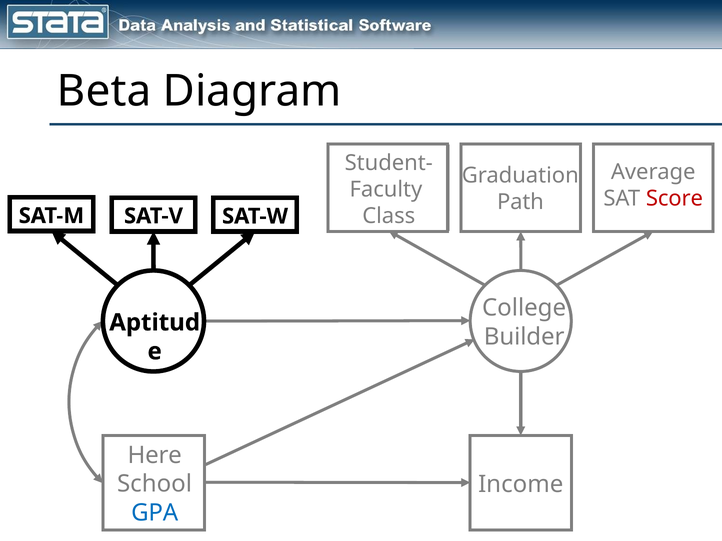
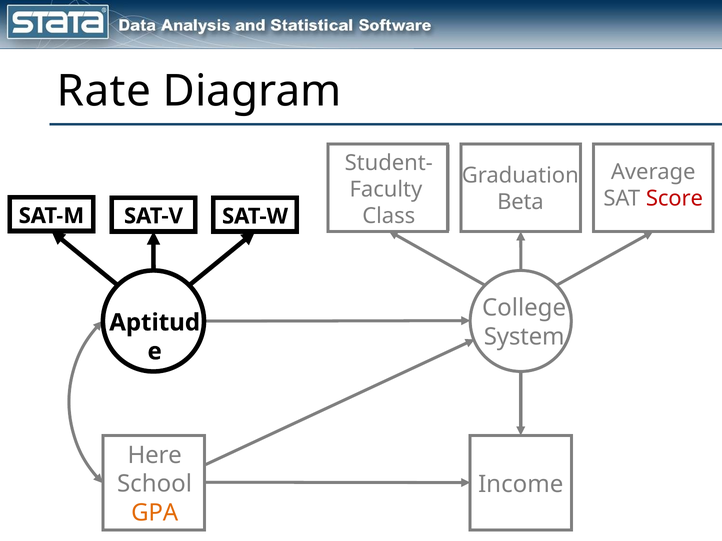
Beta: Beta -> Rate
Path: Path -> Beta
Builder: Builder -> System
GPA colour: blue -> orange
